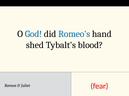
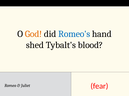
God colour: blue -> orange
